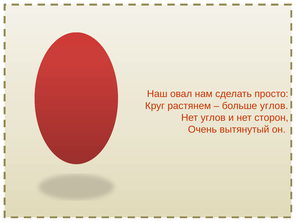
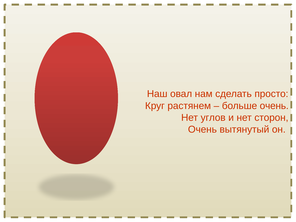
больше углов: углов -> очень
